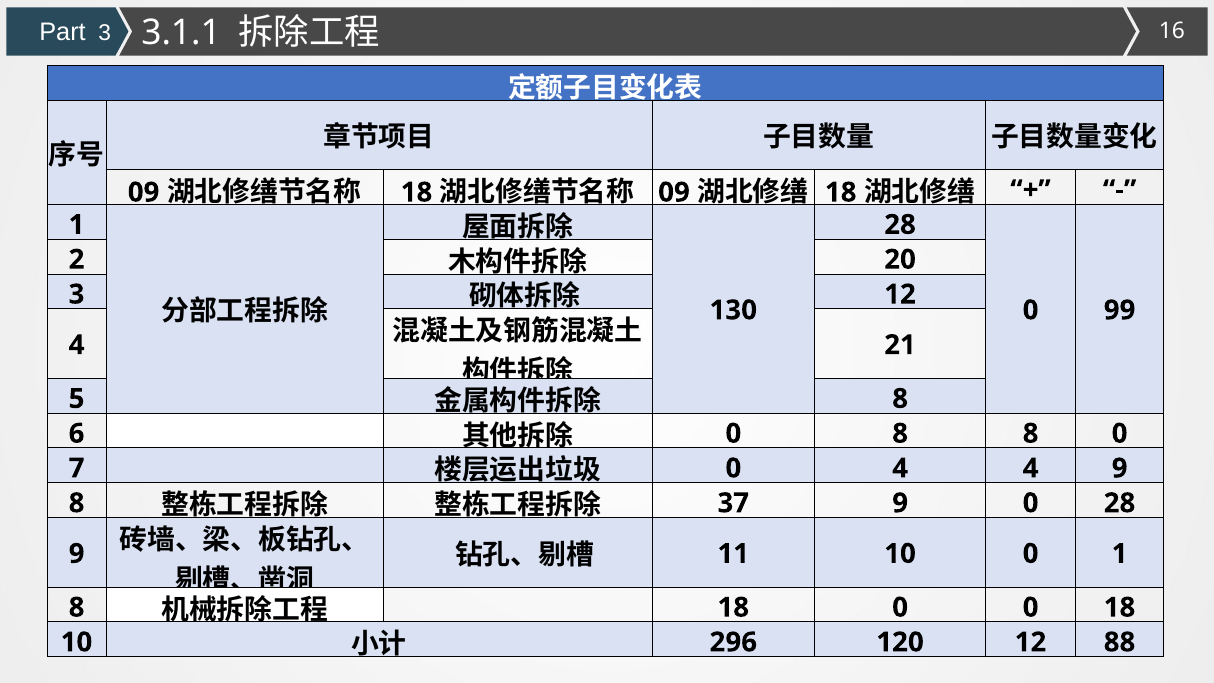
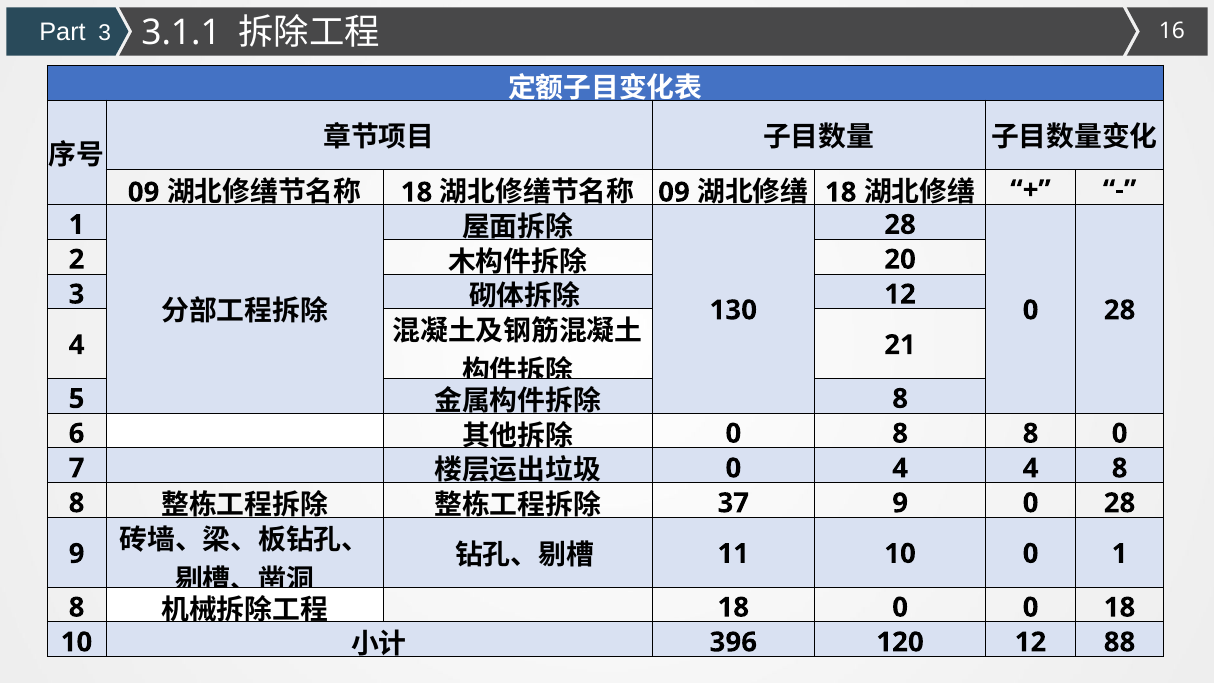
99 at (1120, 310): 99 -> 28
4 9: 9 -> 8
296: 296 -> 396
